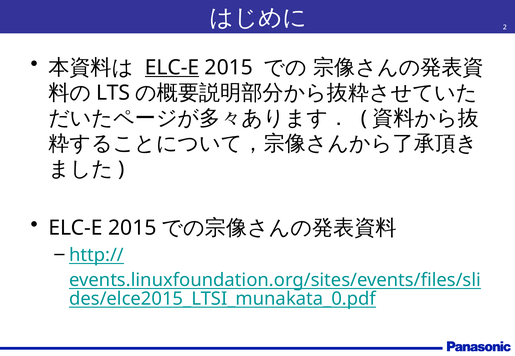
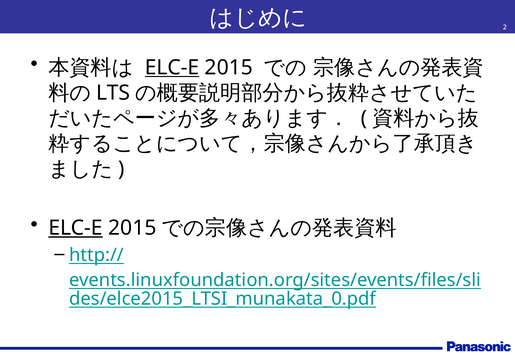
ELC-E at (76, 228) underline: none -> present
